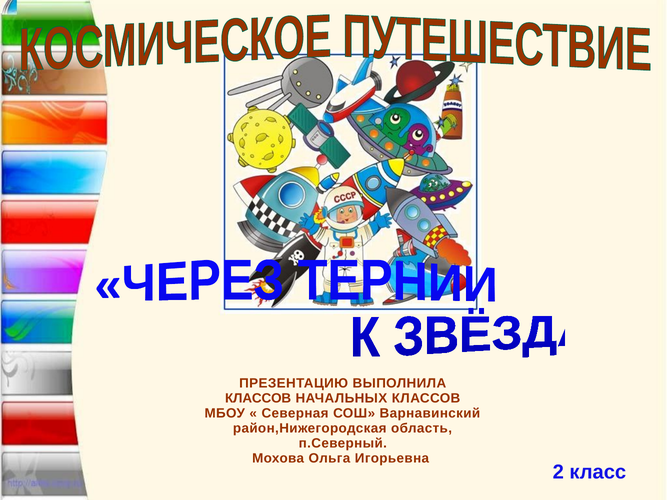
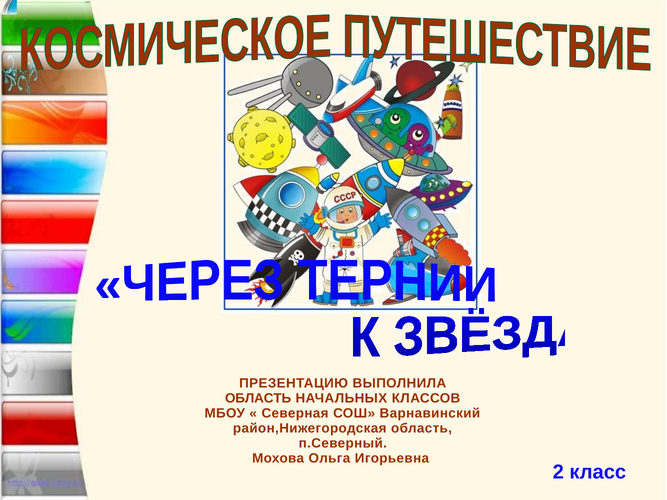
КЛАССОВ at (258, 399): КЛАССОВ -> ОБЛАСТЬ
